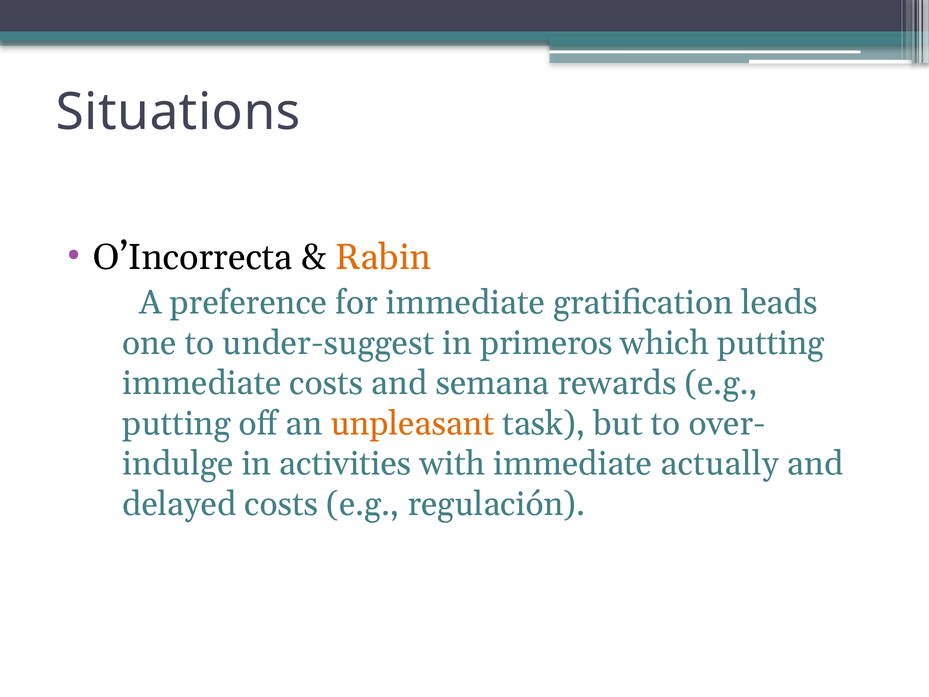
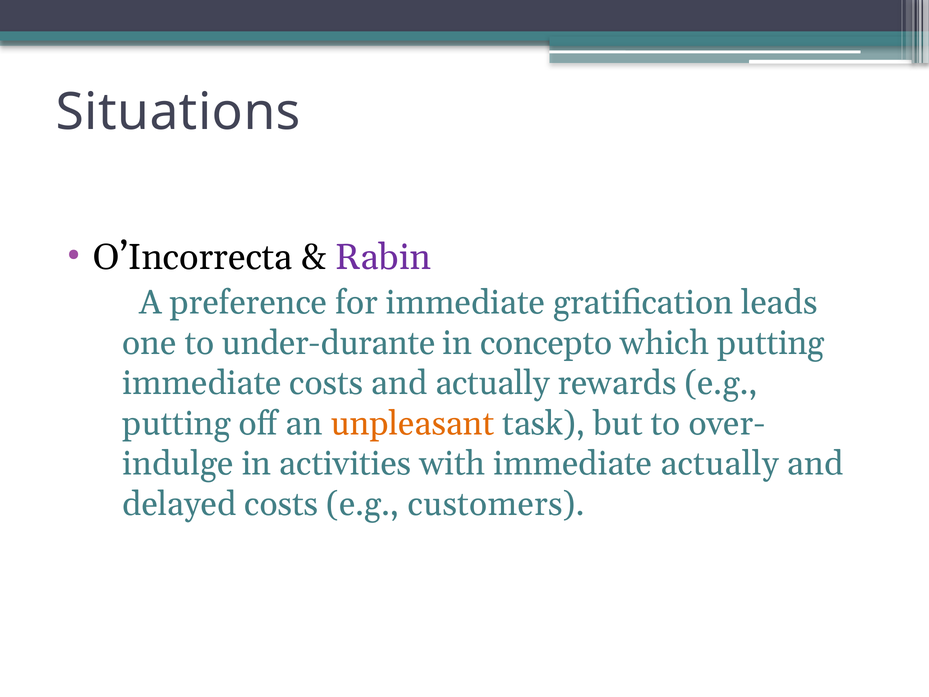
Rabin colour: orange -> purple
under-suggest: under-suggest -> under-durante
primeros: primeros -> concepto
and semana: semana -> actually
regulación: regulación -> customers
